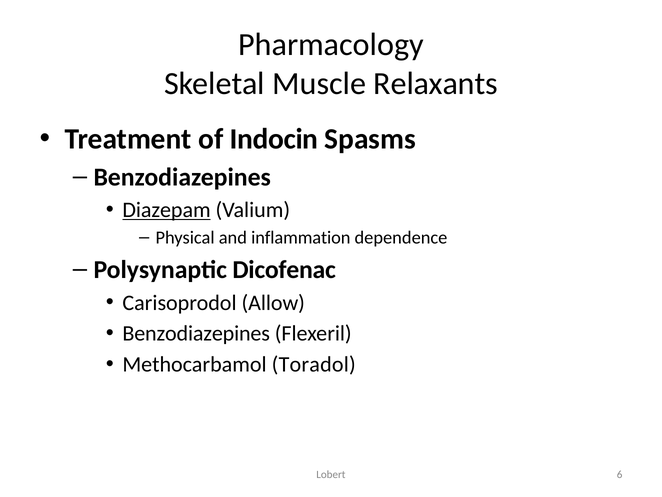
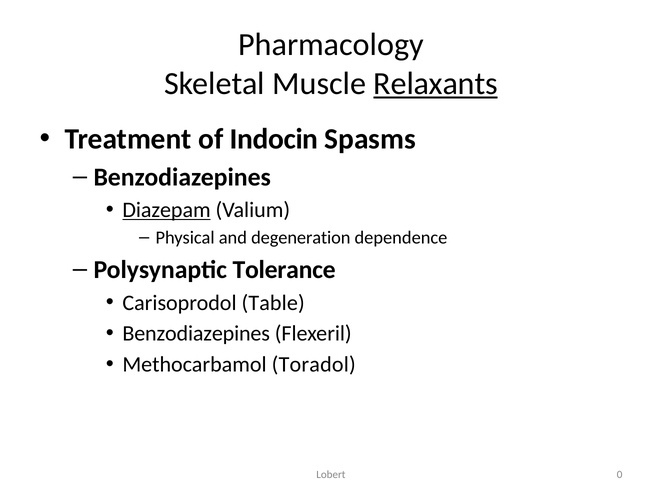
Relaxants underline: none -> present
inflammation: inflammation -> degeneration
Dicofenac: Dicofenac -> Tolerance
Allow: Allow -> Table
6: 6 -> 0
